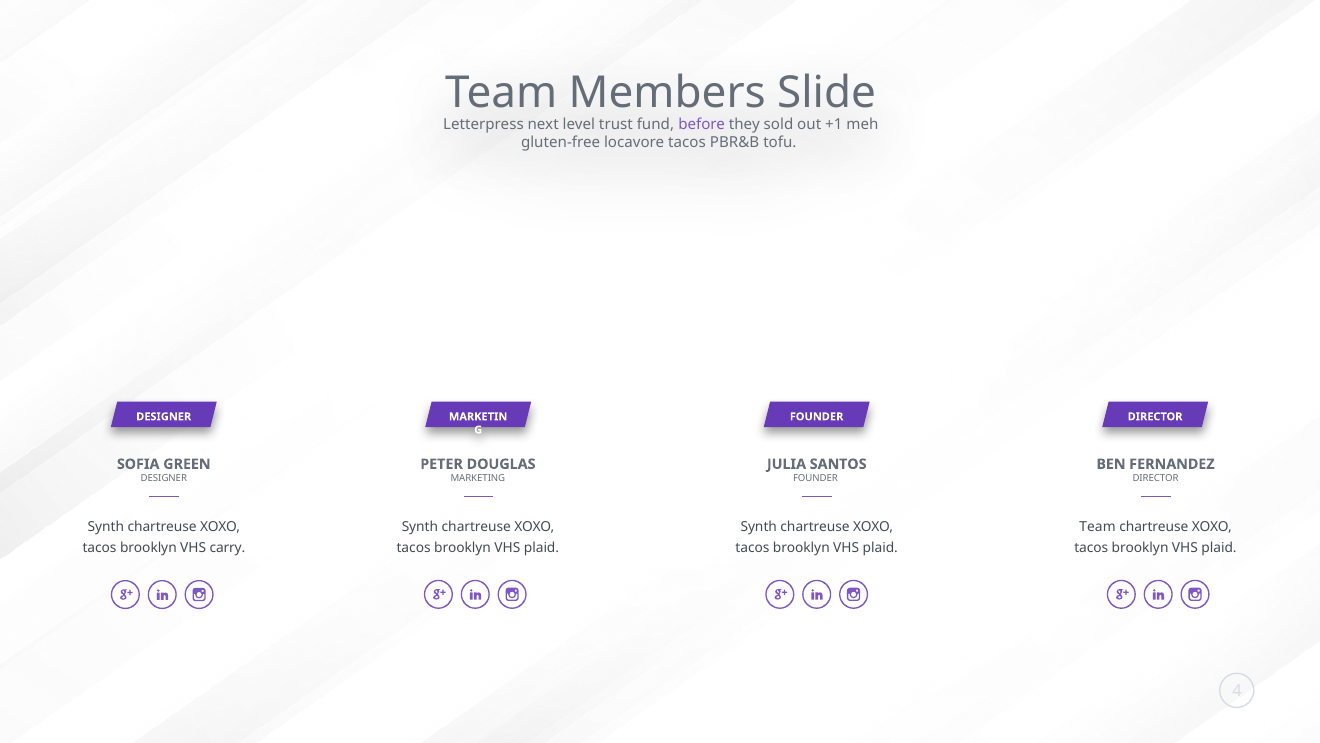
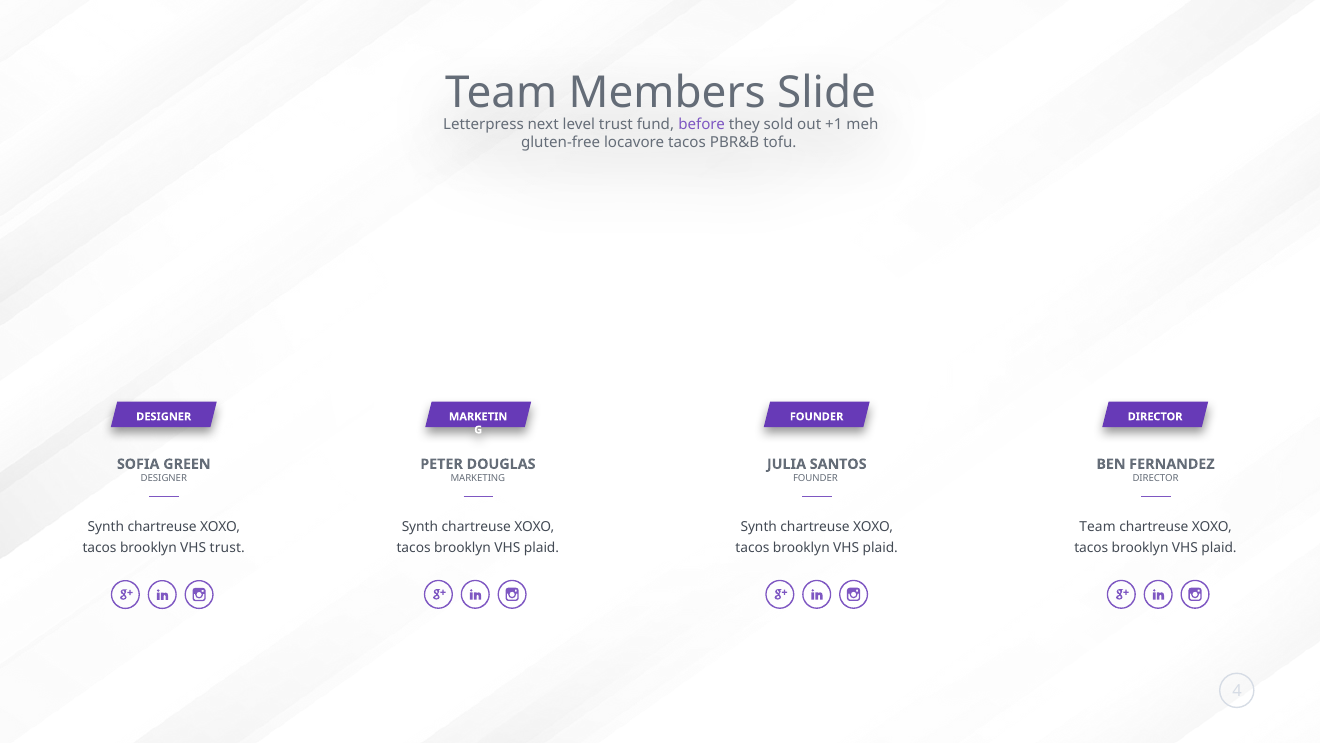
VHS carry: carry -> trust
